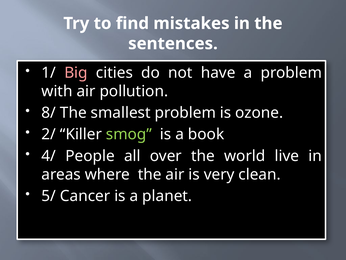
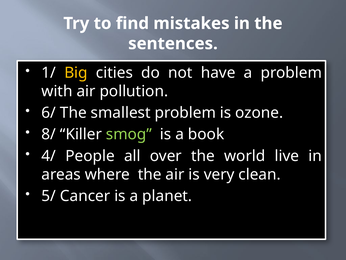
Big colour: pink -> yellow
8/: 8/ -> 6/
2/: 2/ -> 8/
